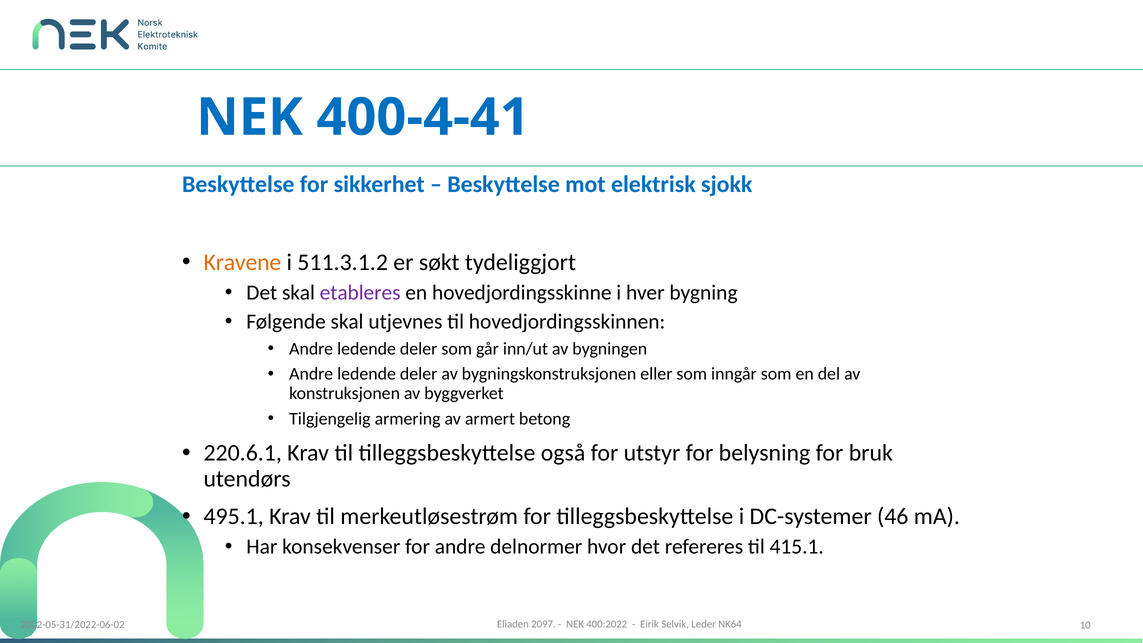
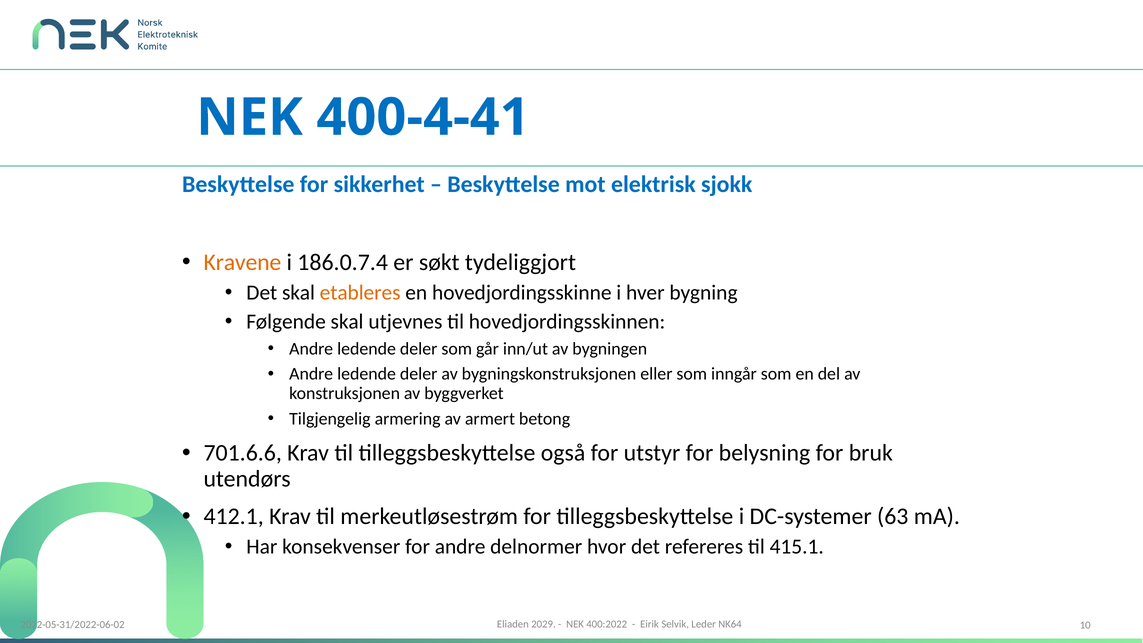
511.3.1.2: 511.3.1.2 -> 186.0.7.4
etableres colour: purple -> orange
220.6.1: 220.6.1 -> 701.6.6
495.1: 495.1 -> 412.1
46: 46 -> 63
2097: 2097 -> 2029
